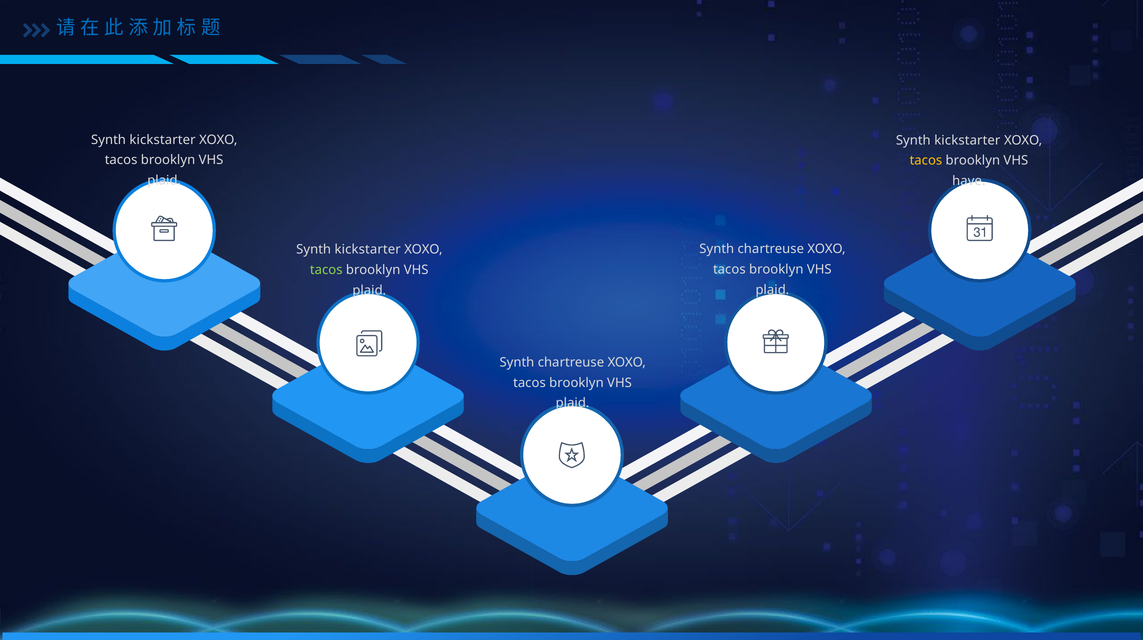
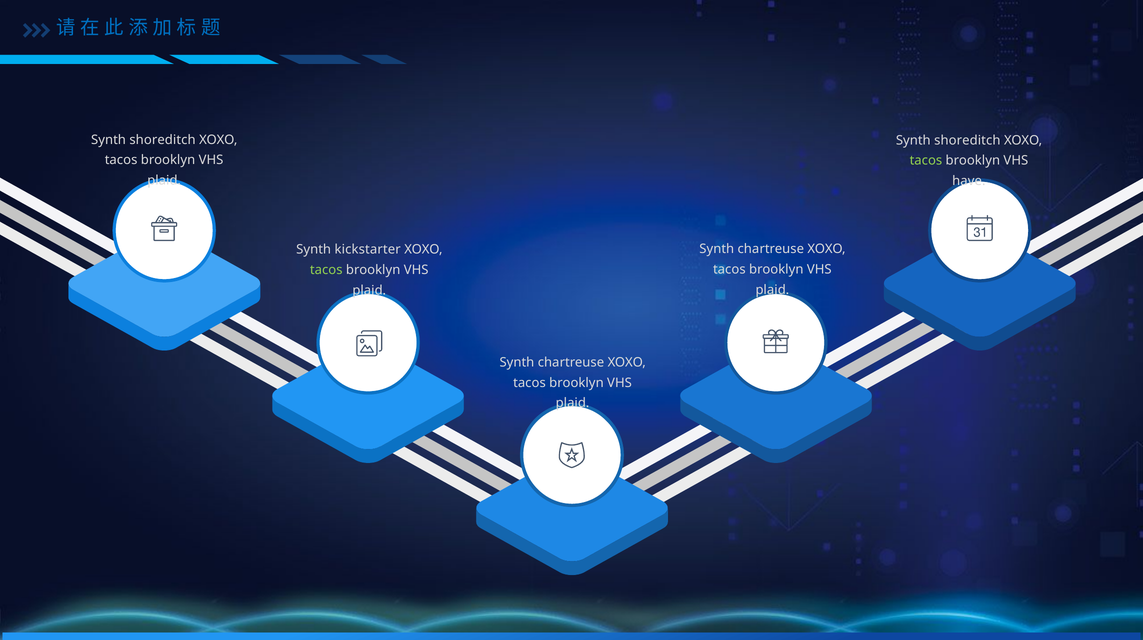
kickstarter at (163, 140): kickstarter -> shoreditch
kickstarter at (967, 140): kickstarter -> shoreditch
tacos at (926, 161) colour: yellow -> light green
